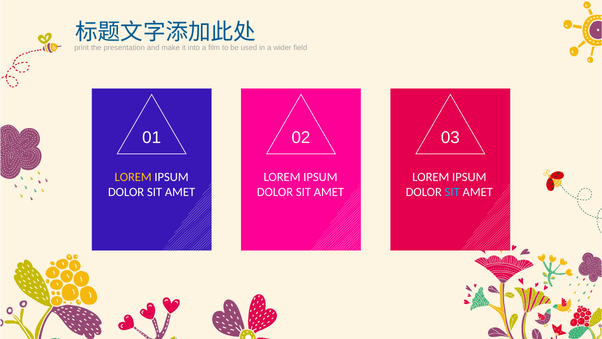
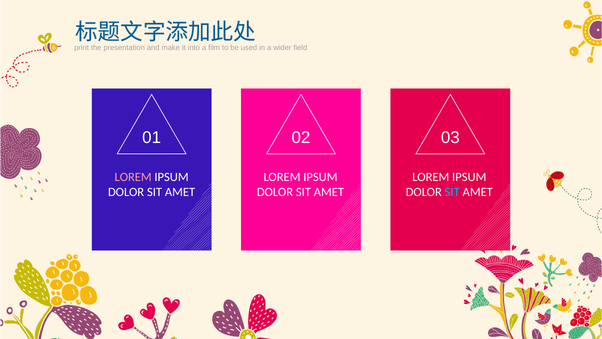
LOREM at (133, 177) colour: yellow -> pink
